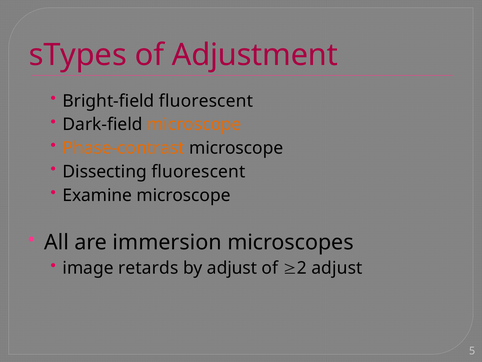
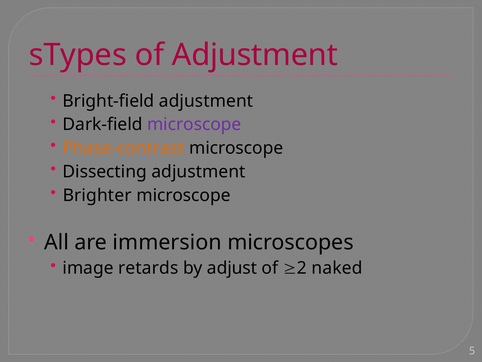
Bright-field fluorescent: fluorescent -> adjustment
microscope at (194, 124) colour: orange -> purple
Dissecting fluorescent: fluorescent -> adjustment
Examine: Examine -> Brighter
adjust at (337, 268): adjust -> naked
